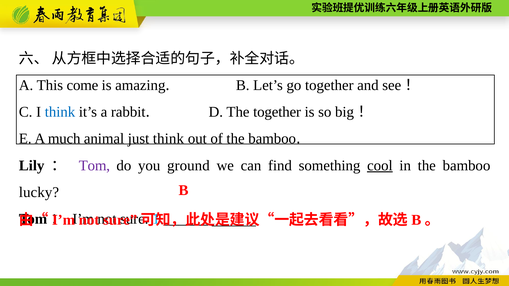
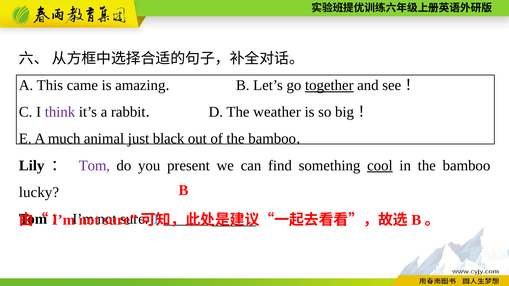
come: come -> came
together at (329, 85) underline: none -> present
think at (60, 112) colour: blue -> purple
The together: together -> weather
just think: think -> black
ground: ground -> present
